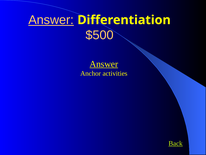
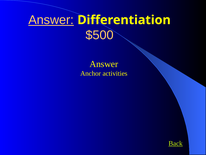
Answer at (104, 64) underline: present -> none
